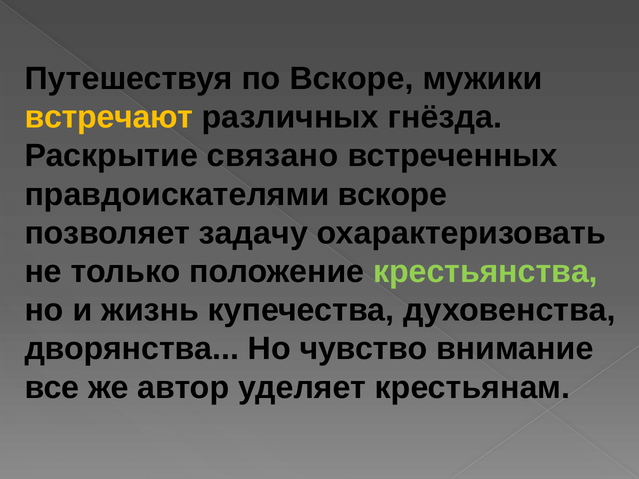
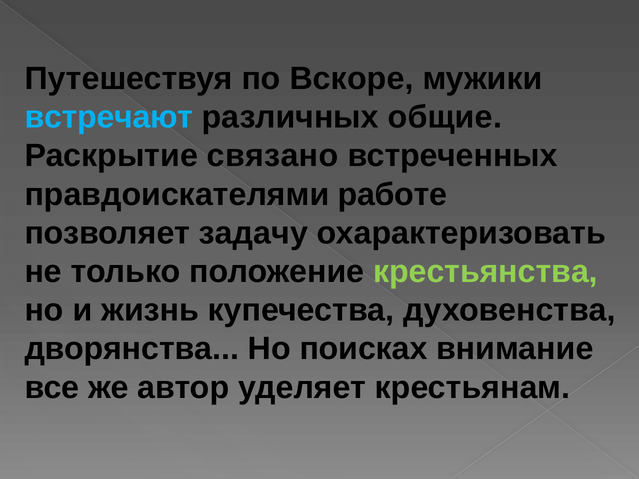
встречают colour: yellow -> light blue
гнёзда: гнёзда -> общие
правдоискателями вскоре: вскоре -> работе
чувство: чувство -> поисках
